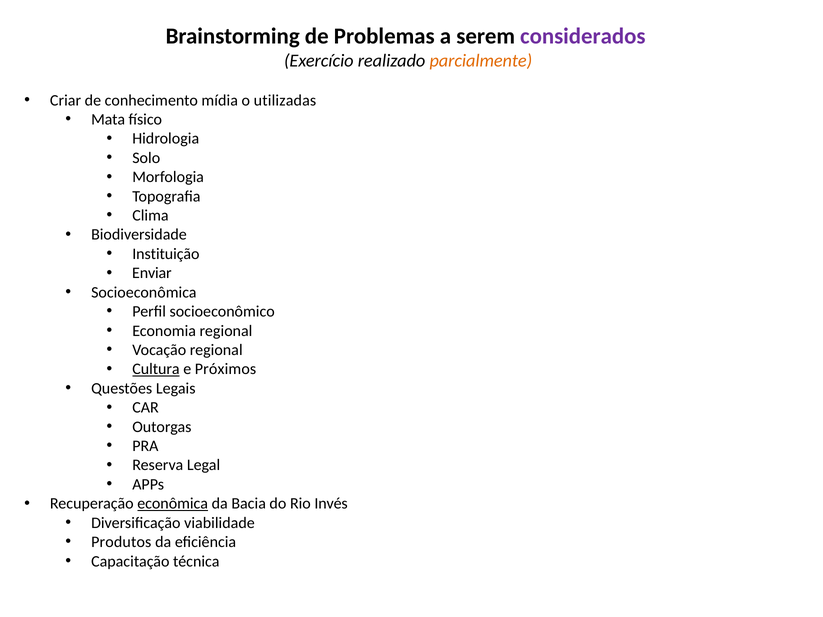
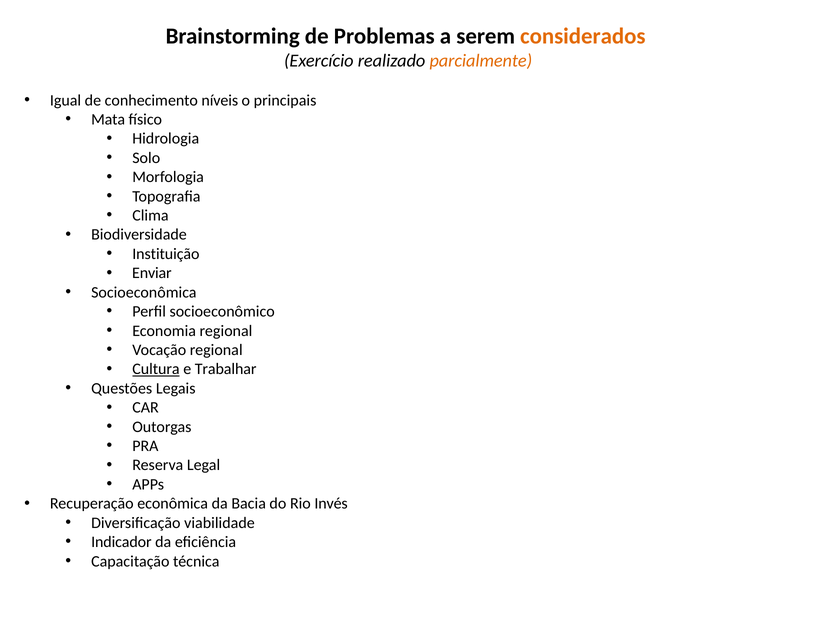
considerados colour: purple -> orange
Criar: Criar -> Igual
mídia: mídia -> níveis
utilizadas: utilizadas -> principais
Próximos: Próximos -> Trabalhar
econômica underline: present -> none
Produtos: Produtos -> Indicador
